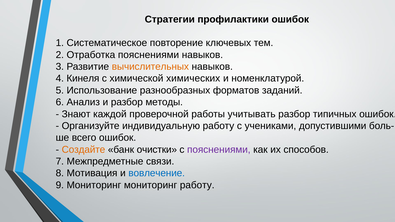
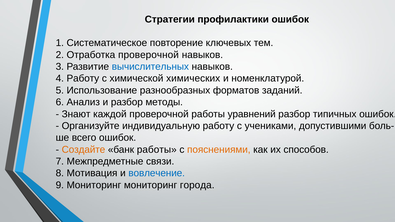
Отработка пояснениями: пояснениями -> проверочной
вычислительных colour: orange -> blue
Кинеля at (83, 79): Кинеля -> Работу
учитывать: учитывать -> уравнений
банк очистки: очистки -> работы
пояснениями at (219, 150) colour: purple -> orange
мониторинг работу: работу -> города
